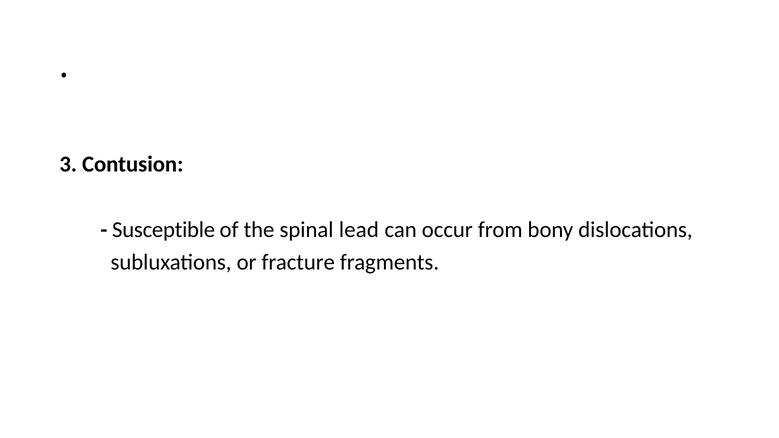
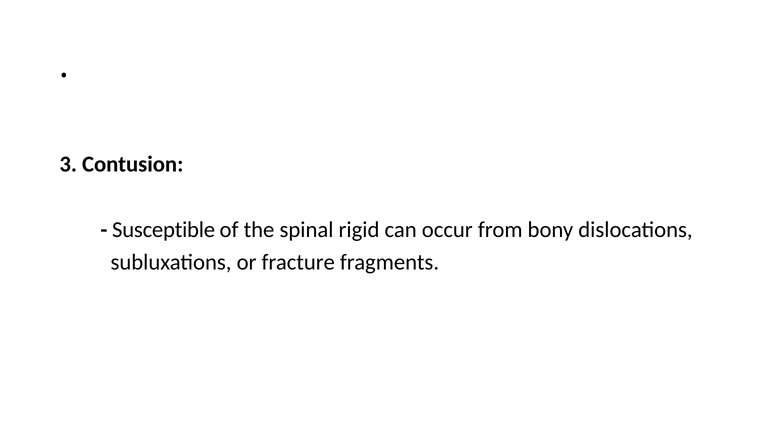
lead: lead -> rigid
